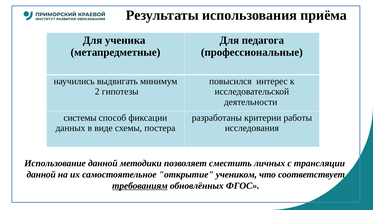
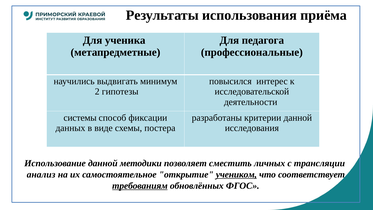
критерии работы: работы -> данной
данной at (41, 174): данной -> анализ
учеником underline: none -> present
